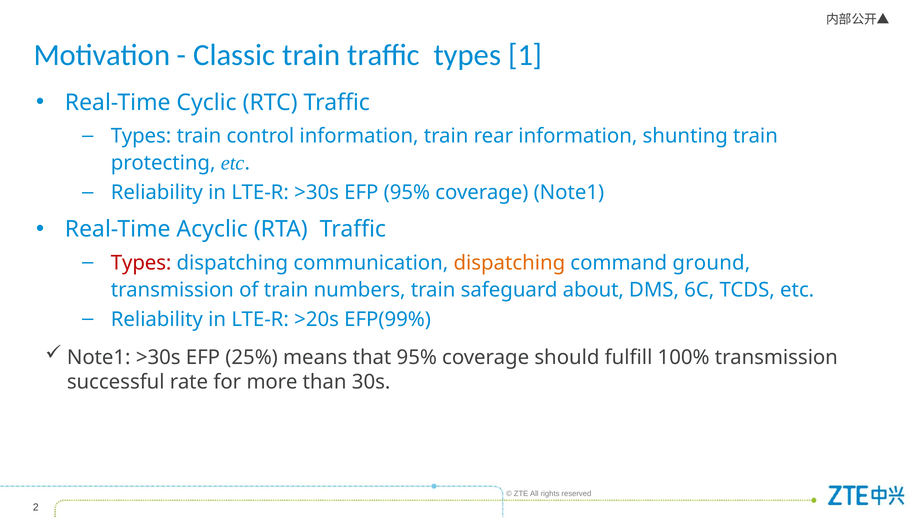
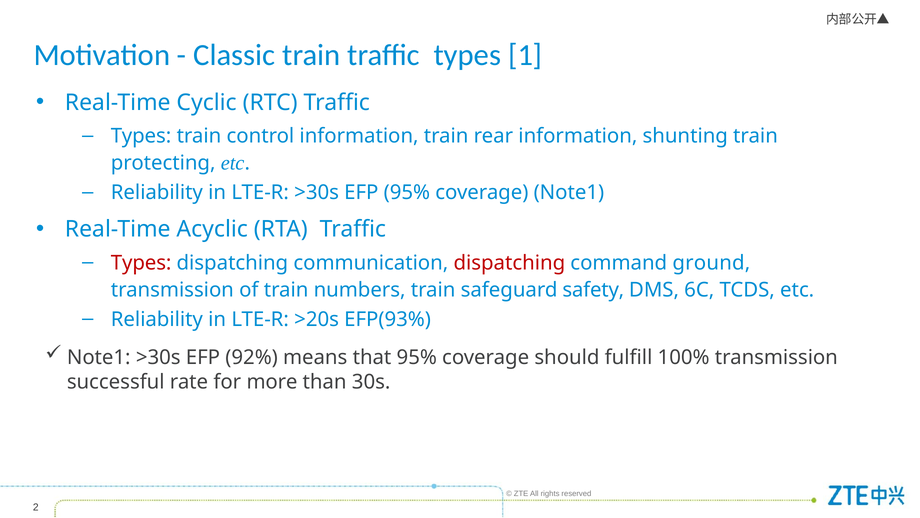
dispatching at (509, 263) colour: orange -> red
about: about -> safety
EFP(99%: EFP(99% -> EFP(93%
25%: 25% -> 92%
